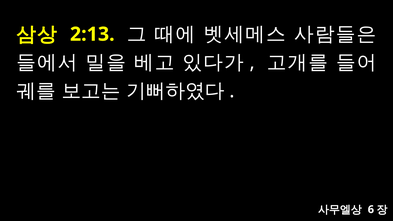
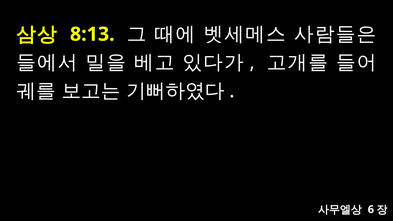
2:13: 2:13 -> 8:13
